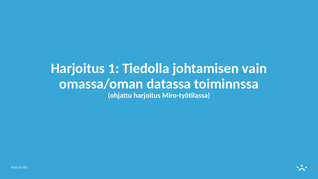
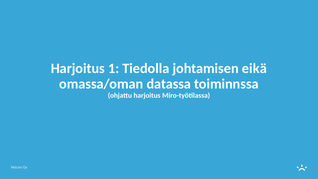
vain: vain -> eikä
